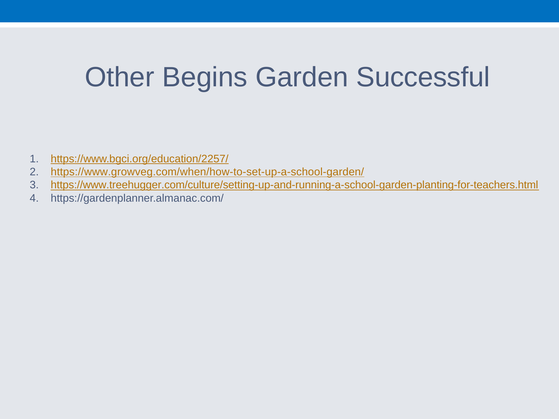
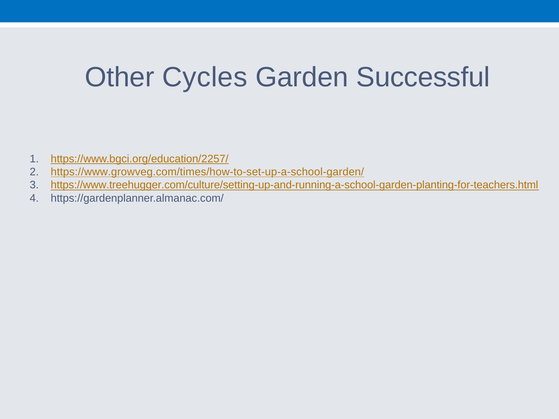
Begins: Begins -> Cycles
https://www.growveg.com/when/how-to-set-up-a-school-garden/: https://www.growveg.com/when/how-to-set-up-a-school-garden/ -> https://www.growveg.com/times/how-to-set-up-a-school-garden/
